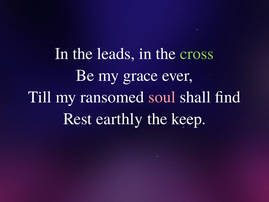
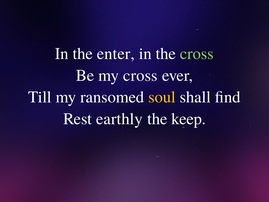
leads: leads -> enter
my grace: grace -> cross
soul colour: pink -> yellow
